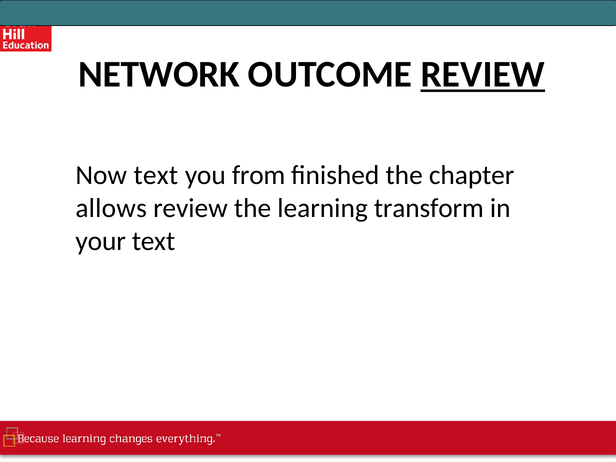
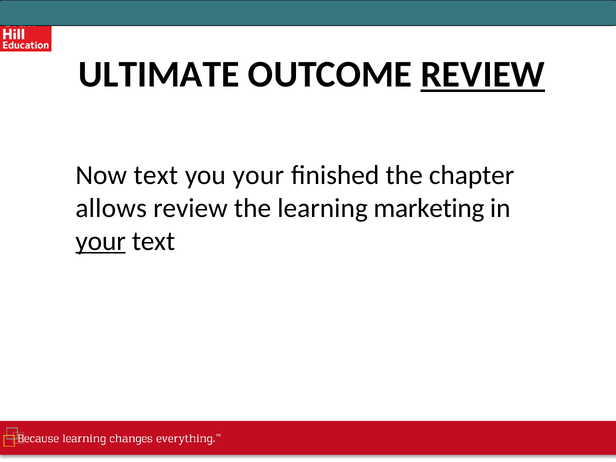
NETWORK: NETWORK -> ULTIMATE
you from: from -> your
transform: transform -> marketing
your at (101, 241) underline: none -> present
